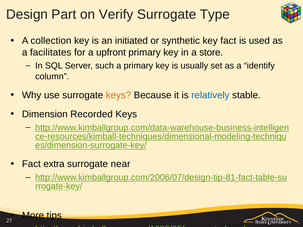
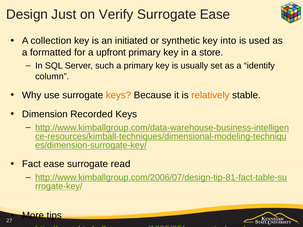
Part: Part -> Just
Surrogate Type: Type -> Ease
key fact: fact -> into
facilitates: facilitates -> formatted
relatively colour: blue -> orange
Fact extra: extra -> ease
near: near -> read
